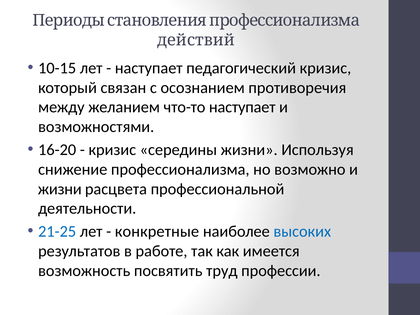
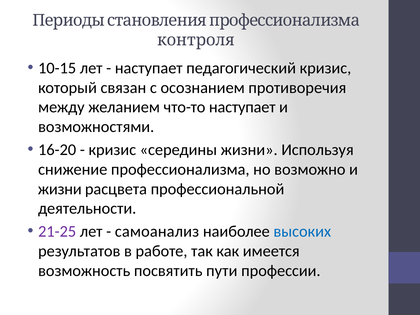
действий: действий -> контроля
21-25 colour: blue -> purple
конкретные: конкретные -> самоанализ
труд: труд -> пути
